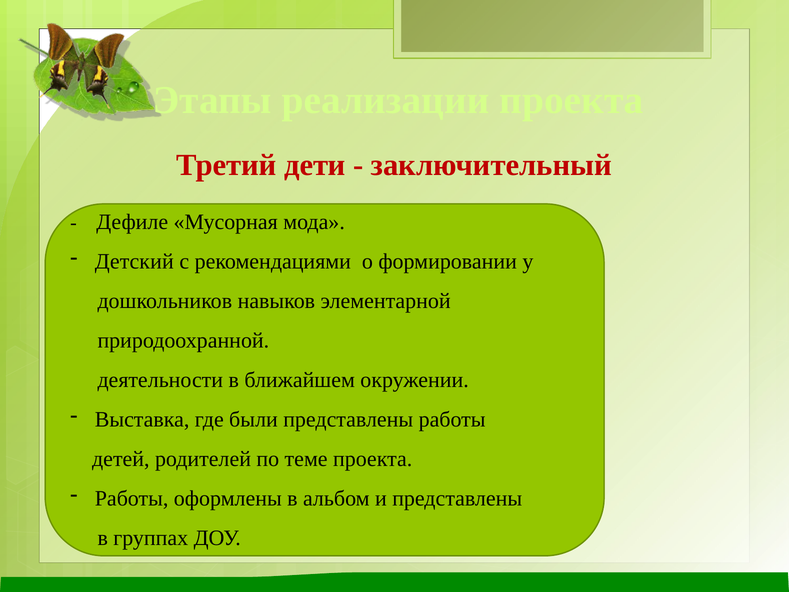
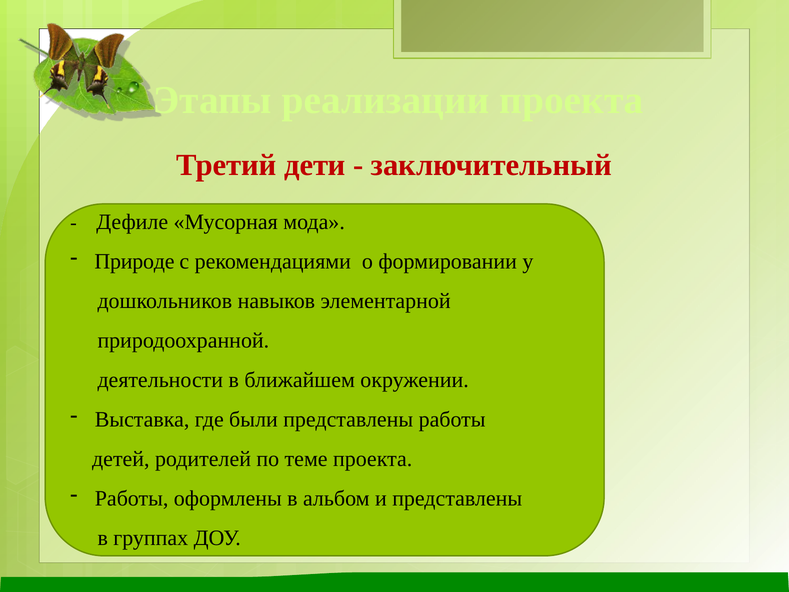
Детский: Детский -> Природе
